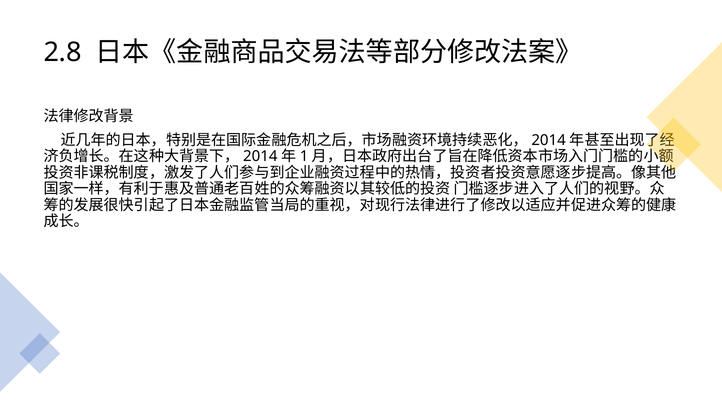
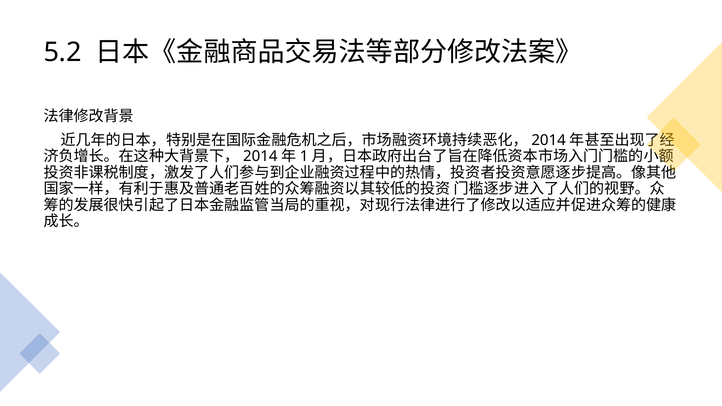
2.8: 2.8 -> 5.2
